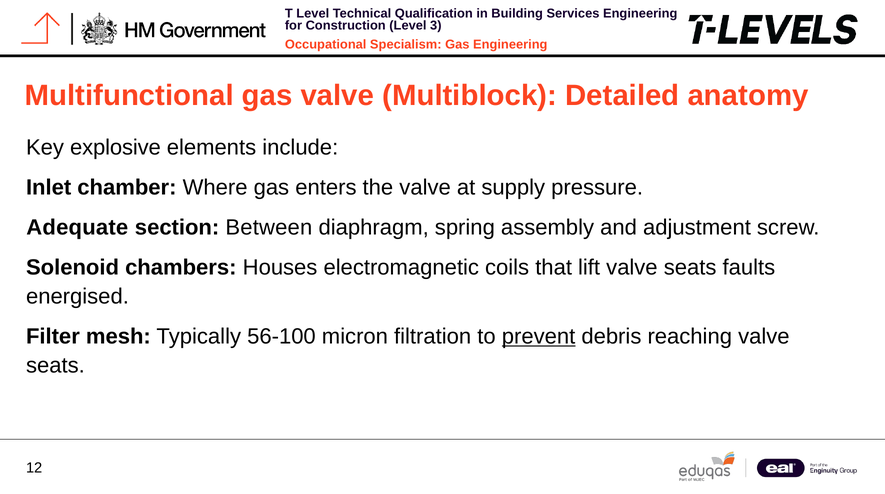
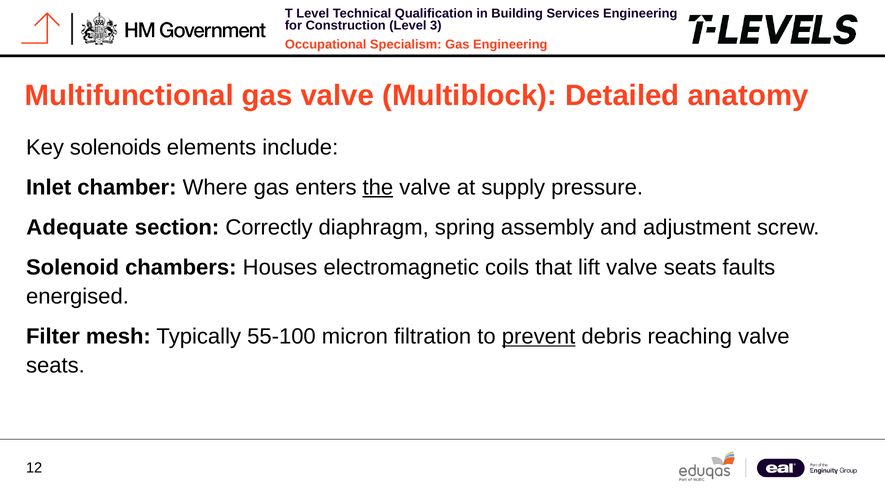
explosive: explosive -> solenoids
the underline: none -> present
Between: Between -> Correctly
56-100: 56-100 -> 55-100
